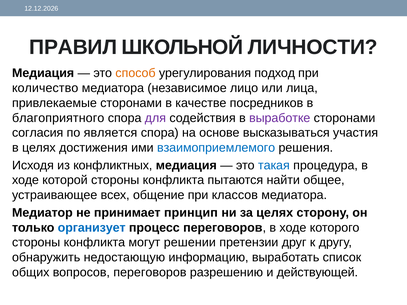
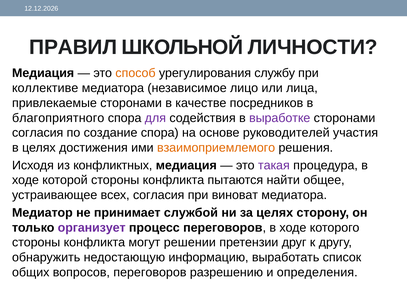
подход: подход -> службу
количество: количество -> коллективе
является: является -> создание
высказываться: высказываться -> руководителей
взаимоприемлемого colour: blue -> orange
такая colour: blue -> purple
всех общение: общение -> согласия
классов: классов -> виноват
принцип: принцип -> службой
организует colour: blue -> purple
действующей: действующей -> определения
